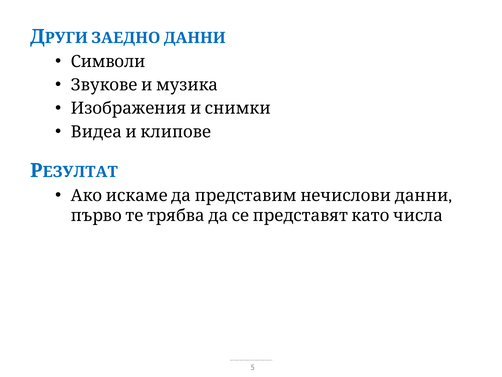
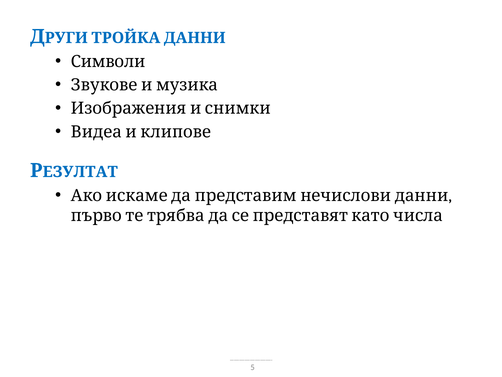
ЗАЕДНО: ЗАЕДНО -> ТРОЙКА
